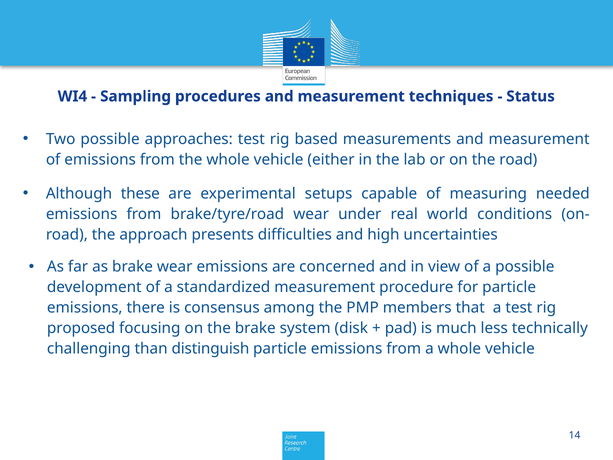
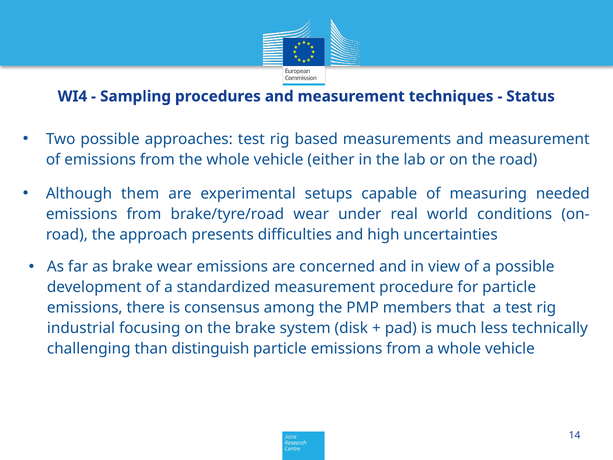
these: these -> them
proposed: proposed -> industrial
